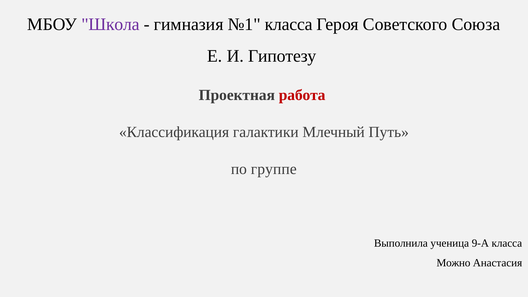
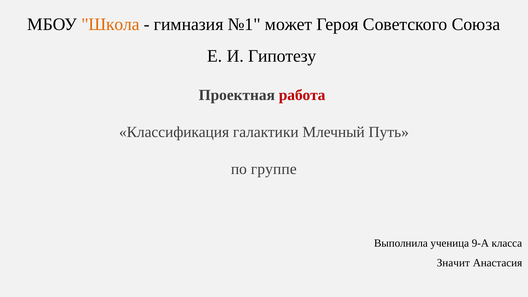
Школа colour: purple -> orange
№1 класса: класса -> может
Можно: Можно -> Значит
